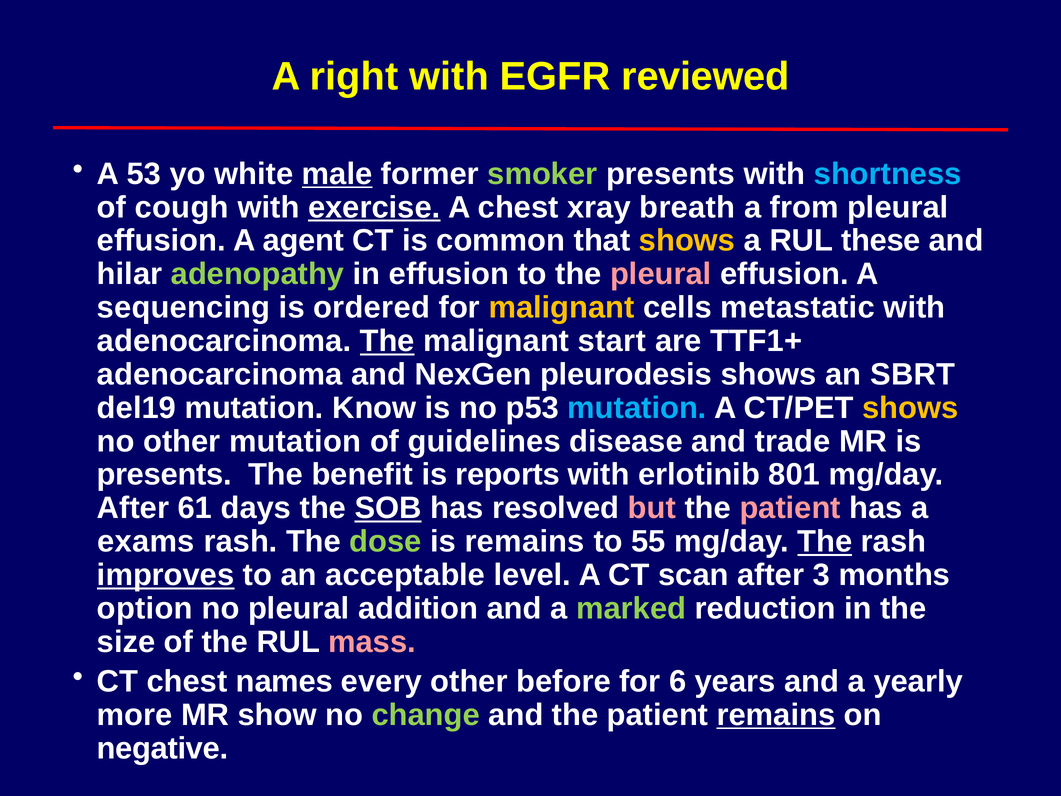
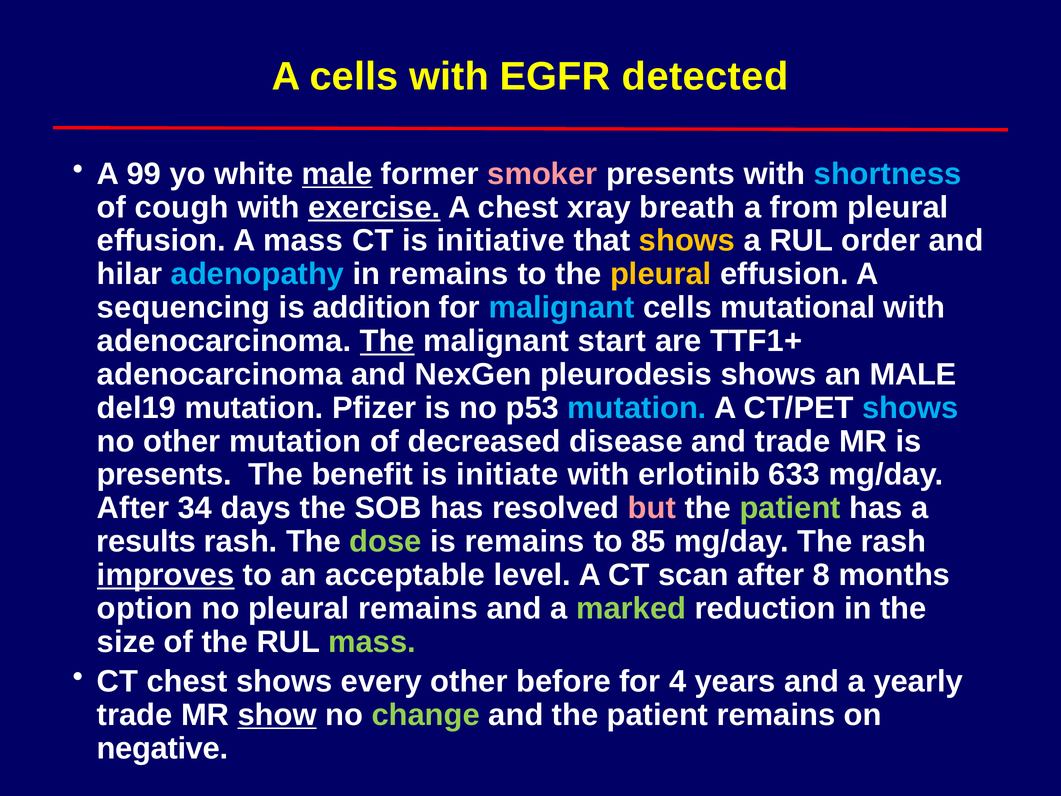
A right: right -> cells
reviewed: reviewed -> detected
53: 53 -> 99
smoker colour: light green -> pink
A agent: agent -> mass
common: common -> initiative
these: these -> order
adenopathy colour: light green -> light blue
in effusion: effusion -> remains
pleural at (661, 274) colour: pink -> yellow
ordered: ordered -> addition
malignant at (562, 308) colour: yellow -> light blue
metastatic: metastatic -> mutational
an SBRT: SBRT -> MALE
Know: Know -> Pfizer
shows at (910, 408) colour: yellow -> light blue
guidelines: guidelines -> decreased
reports: reports -> initiate
801: 801 -> 633
61: 61 -> 34
SOB underline: present -> none
patient at (790, 508) colour: pink -> light green
exams: exams -> results
55: 55 -> 85
The at (825, 541) underline: present -> none
3: 3 -> 8
pleural addition: addition -> remains
mass at (372, 642) colour: pink -> light green
chest names: names -> shows
6: 6 -> 4
more at (135, 715): more -> trade
show underline: none -> present
remains at (776, 715) underline: present -> none
